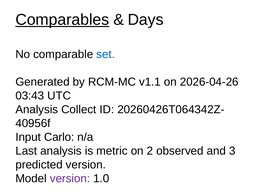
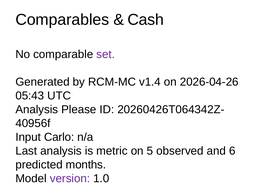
Comparables underline: present -> none
Days: Days -> Cash
set colour: blue -> purple
v1.1: v1.1 -> v1.4
03:43: 03:43 -> 05:43
Collect: Collect -> Please
2: 2 -> 5
3: 3 -> 6
predicted version: version -> months
